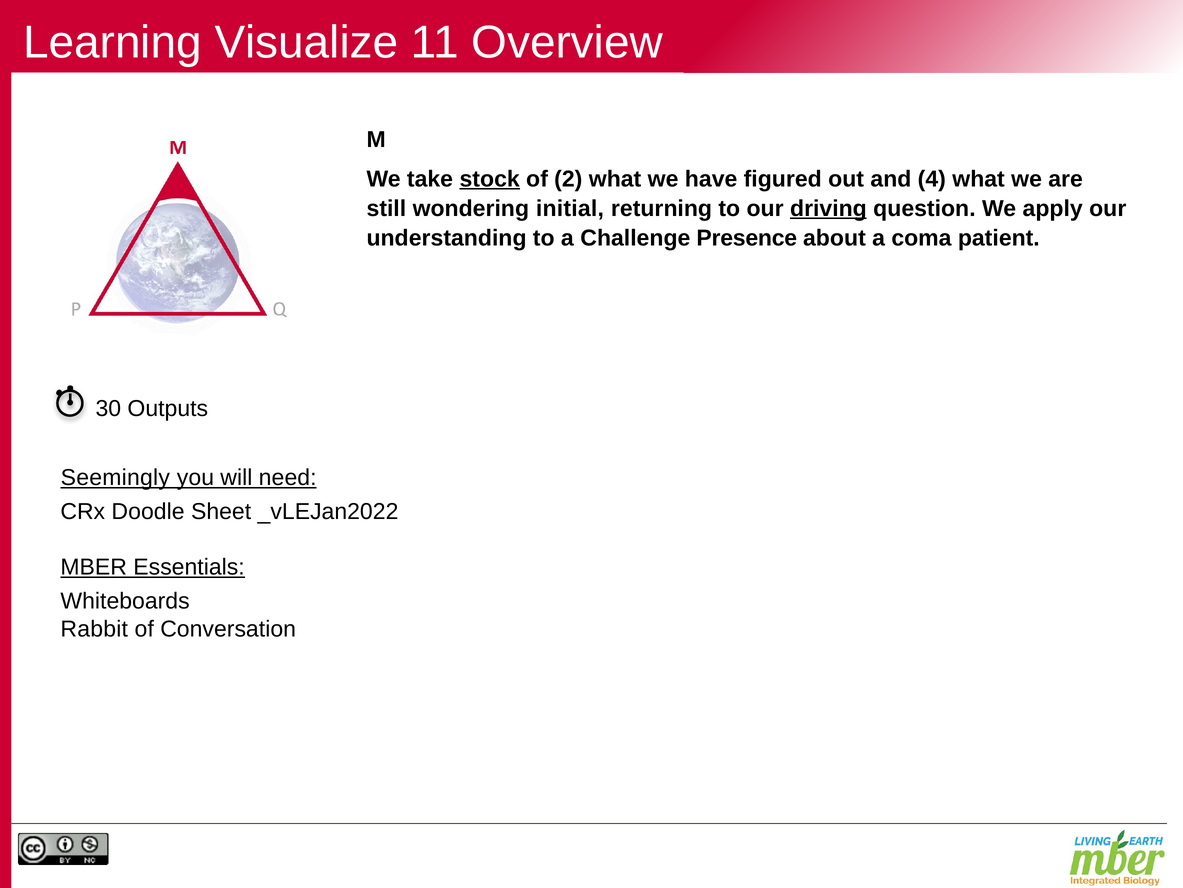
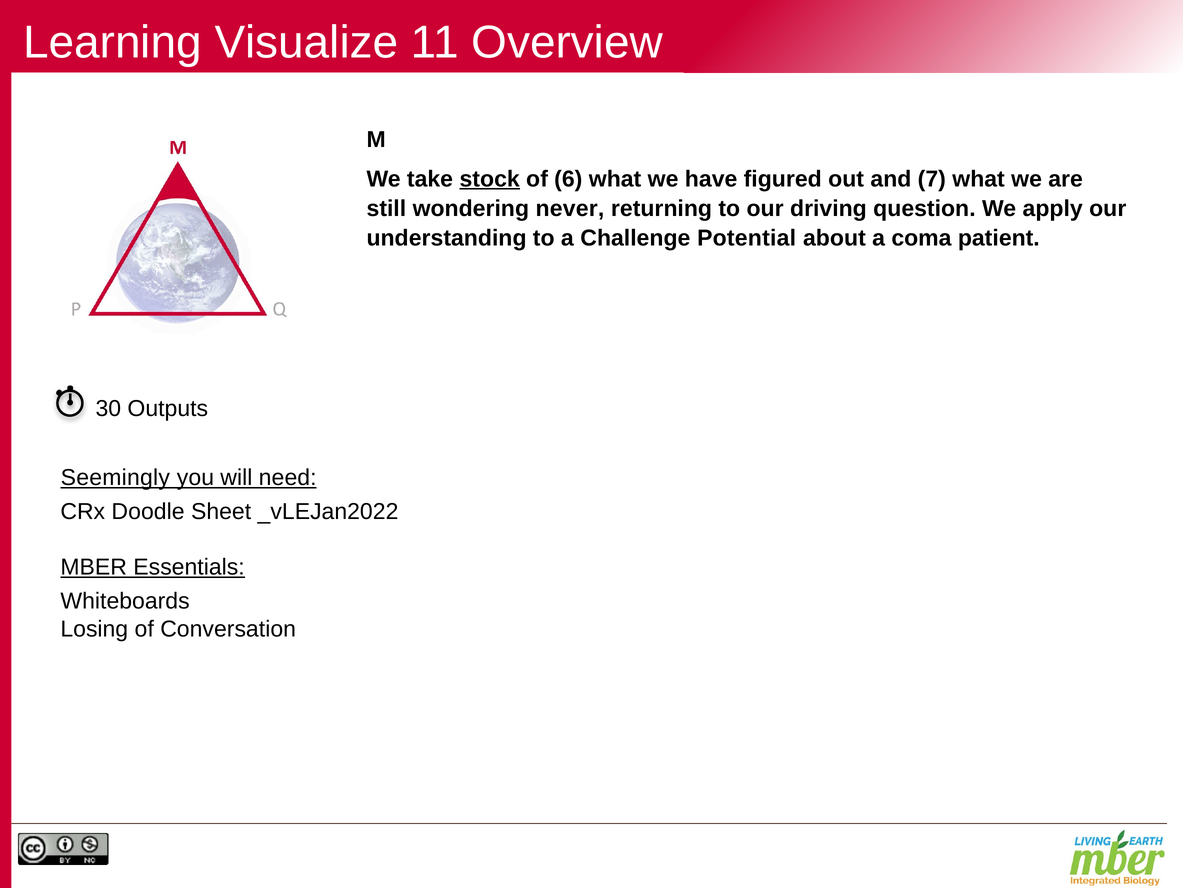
2: 2 -> 6
4: 4 -> 7
initial: initial -> never
driving underline: present -> none
Presence: Presence -> Potential
Rabbit: Rabbit -> Losing
